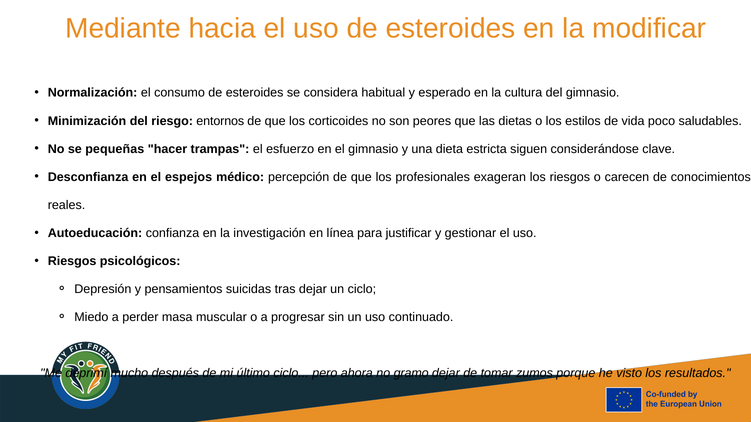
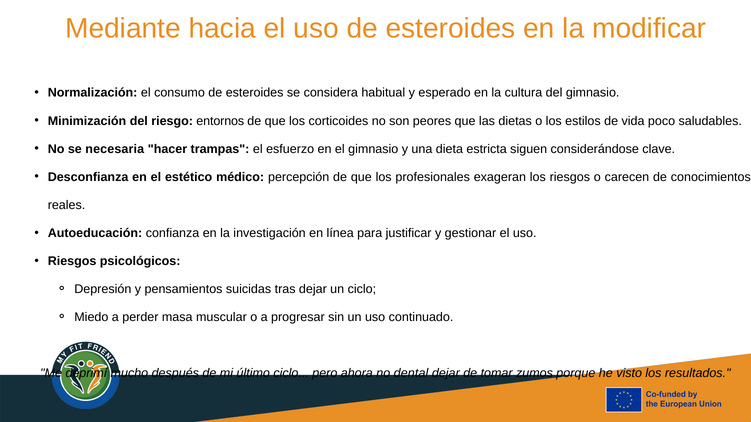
pequeñas: pequeñas -> necesaria
espejos: espejos -> estético
gramo: gramo -> dental
